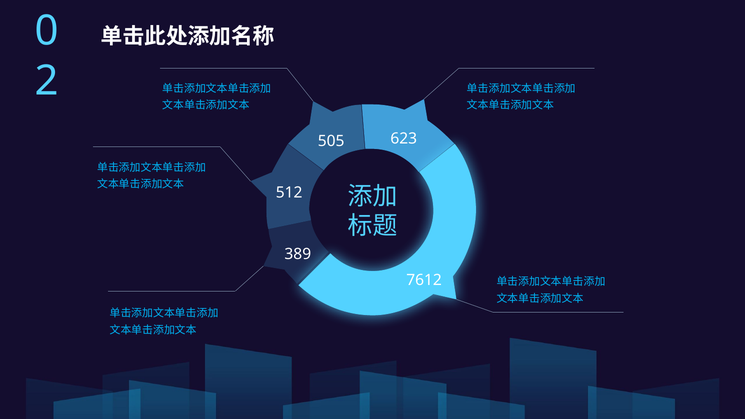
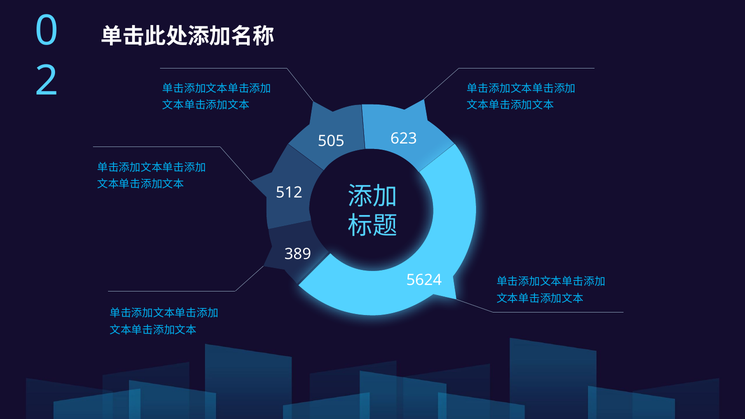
7612: 7612 -> 5624
